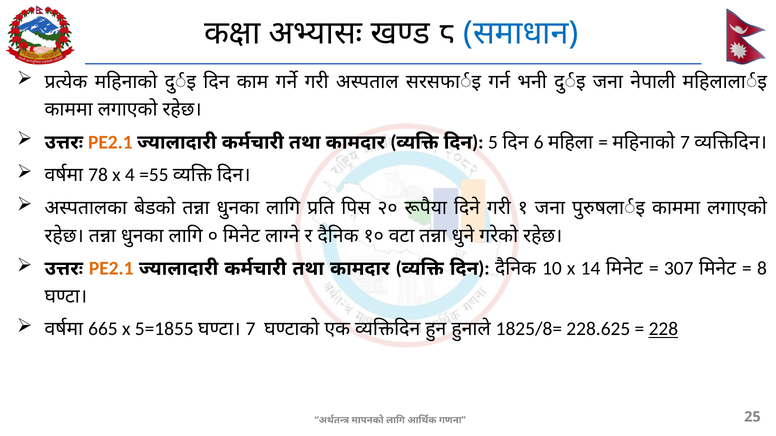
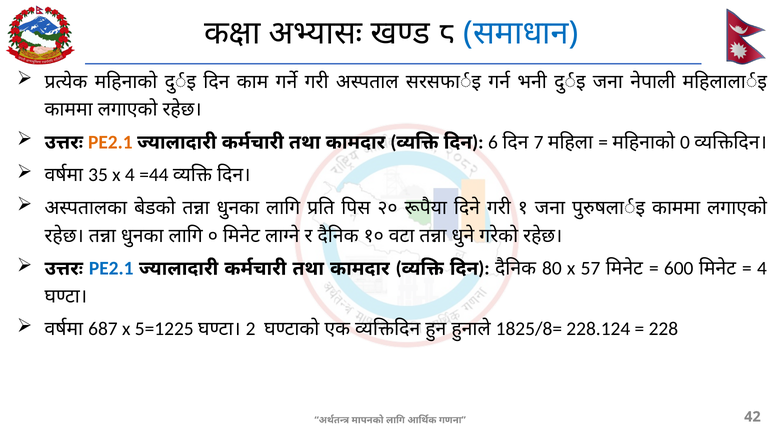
5: 5 -> 6
6: 6 -> 7
7 at (685, 142): 7 -> 0
78: 78 -> 35
=55: =55 -> =44
PE2.1 at (111, 269) colour: orange -> blue
10: 10 -> 80
14: 14 -> 57
307: 307 -> 600
8 at (762, 269): 8 -> 4
665: 665 -> 687
5=1855: 5=1855 -> 5=1225
7 at (251, 329): 7 -> 2
228.625: 228.625 -> 228.124
228 underline: present -> none
25: 25 -> 42
